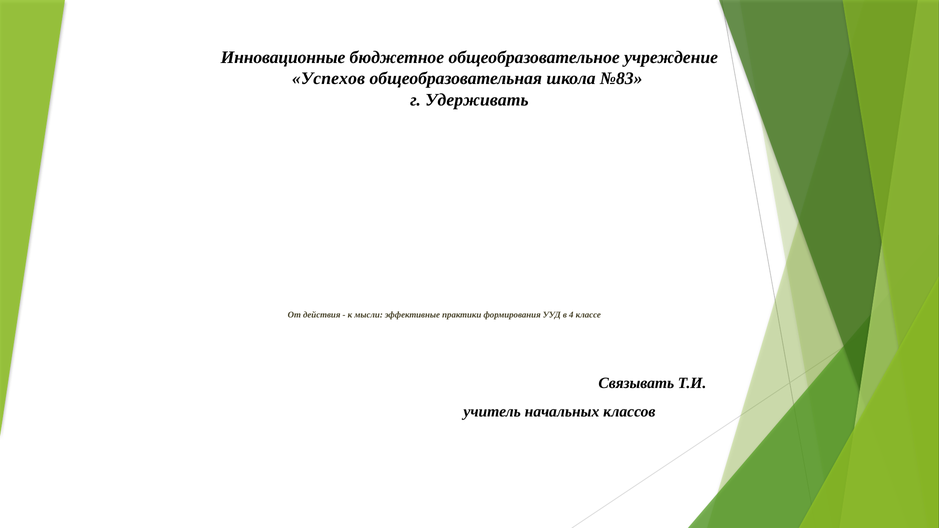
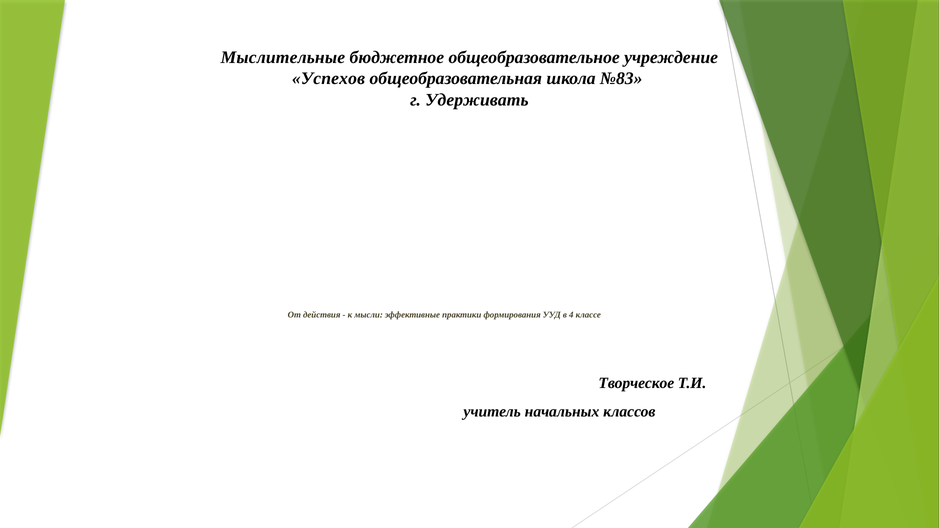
Инновационные: Инновационные -> Мыслительные
Связывать: Связывать -> Творческое
